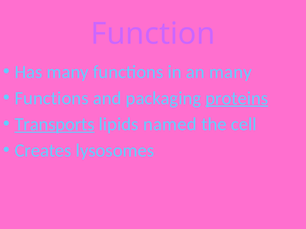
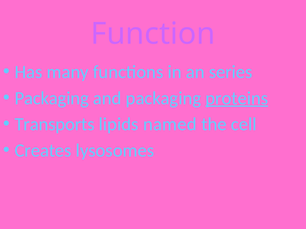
an many: many -> series
Functions at (52, 98): Functions -> Packaging
Transports underline: present -> none
